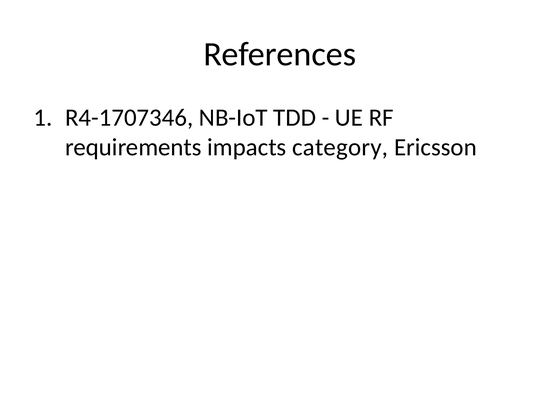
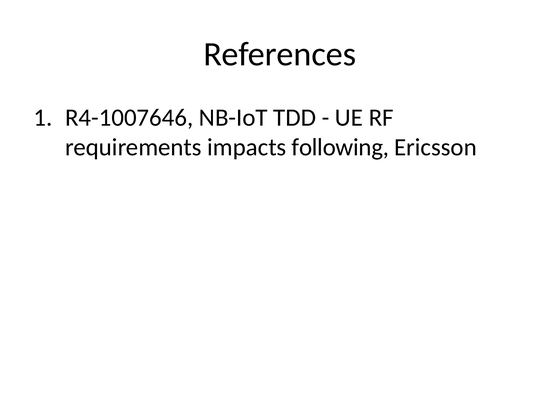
R4-1707346: R4-1707346 -> R4-1007646
category: category -> following
